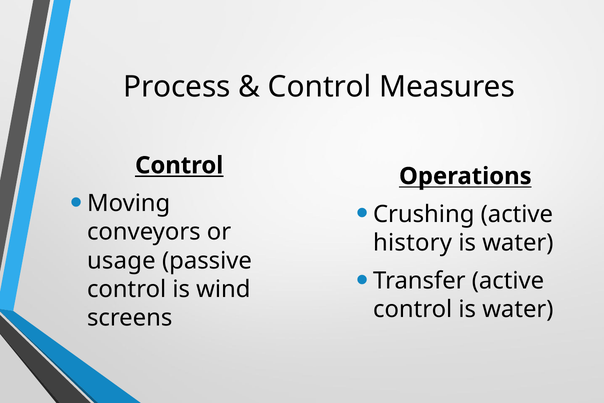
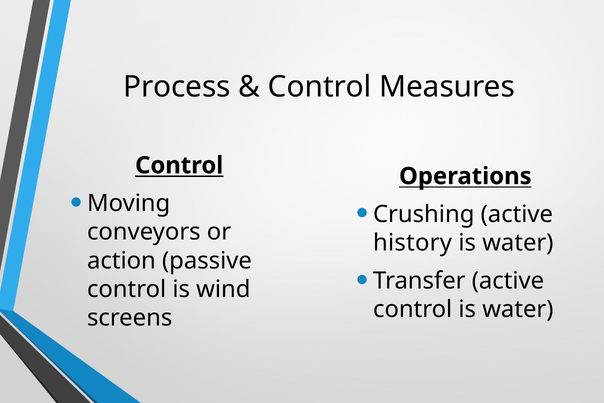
usage: usage -> action
